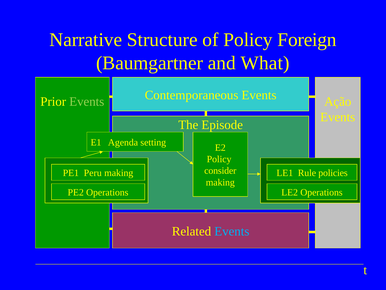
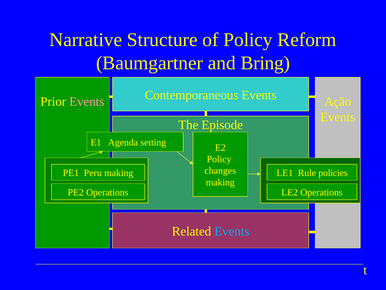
Foreign: Foreign -> Reform
What: What -> Bring
Events at (87, 102) colour: light green -> pink
consider: consider -> changes
